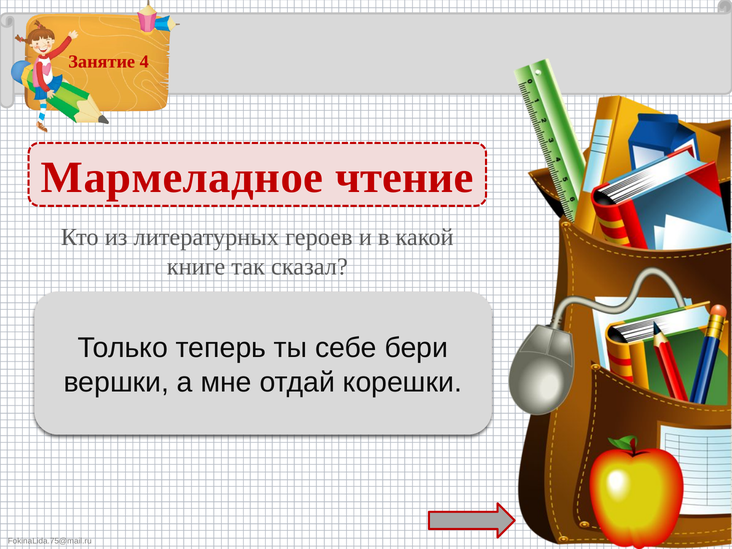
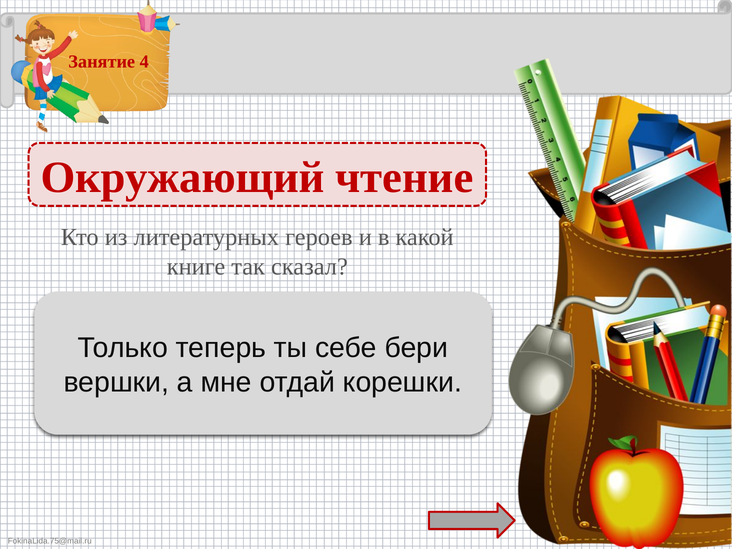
Мармеладное: Мармеладное -> Окружающий
